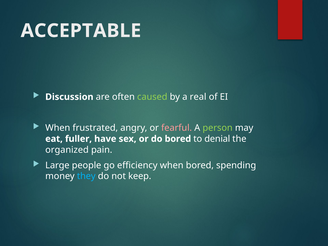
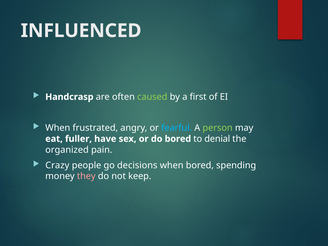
ACCEPTABLE: ACCEPTABLE -> INFLUENCED
Discussion: Discussion -> Handcrasp
real: real -> first
fearful colour: pink -> light blue
Large: Large -> Crazy
efficiency: efficiency -> decisions
they colour: light blue -> pink
